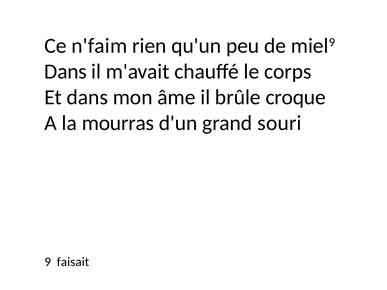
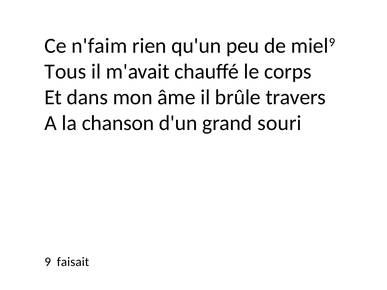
Dans at (66, 72): Dans -> Tous
croque: croque -> travers
mourras: mourras -> chanson
